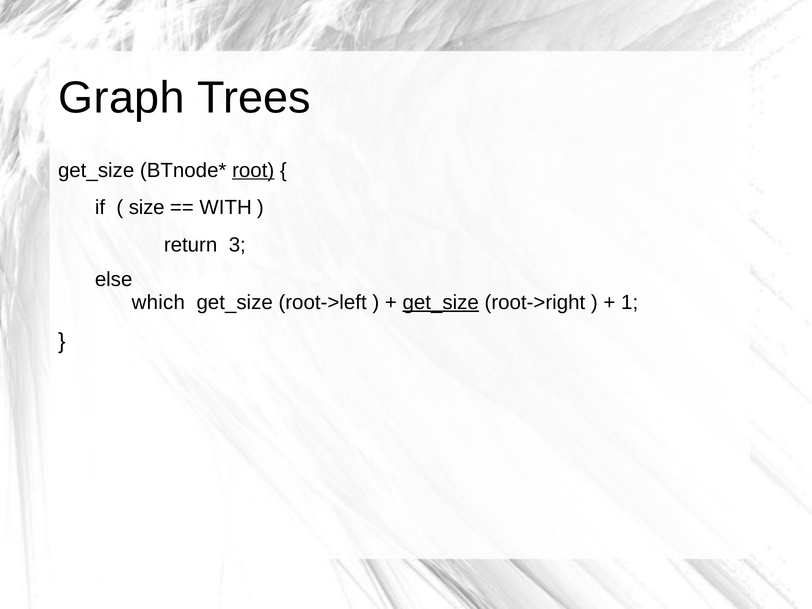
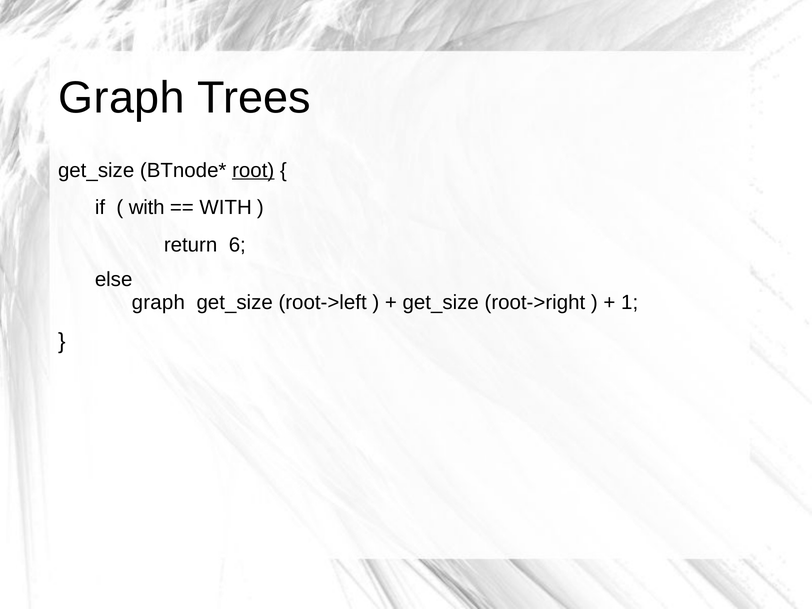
size at (147, 208): size -> with
3: 3 -> 6
which at (158, 302): which -> graph
get_size at (441, 302) underline: present -> none
